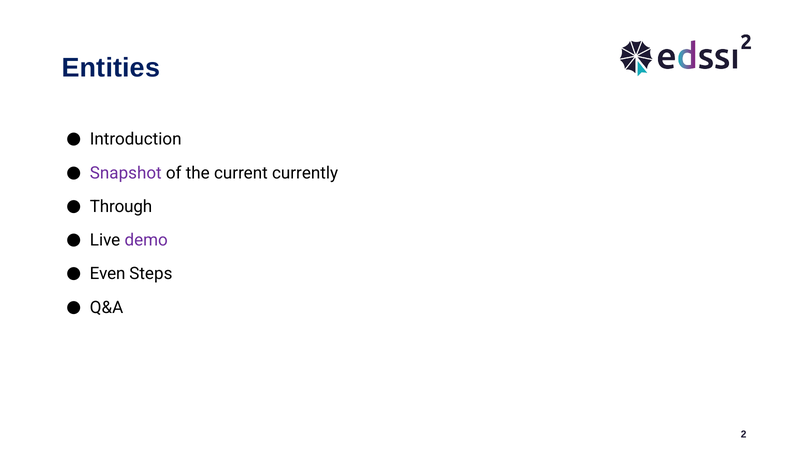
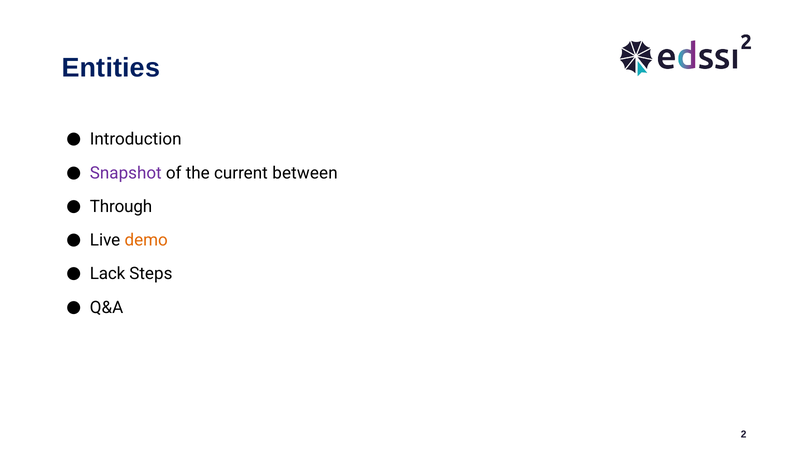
currently: currently -> between
demo colour: purple -> orange
Even: Even -> Lack
